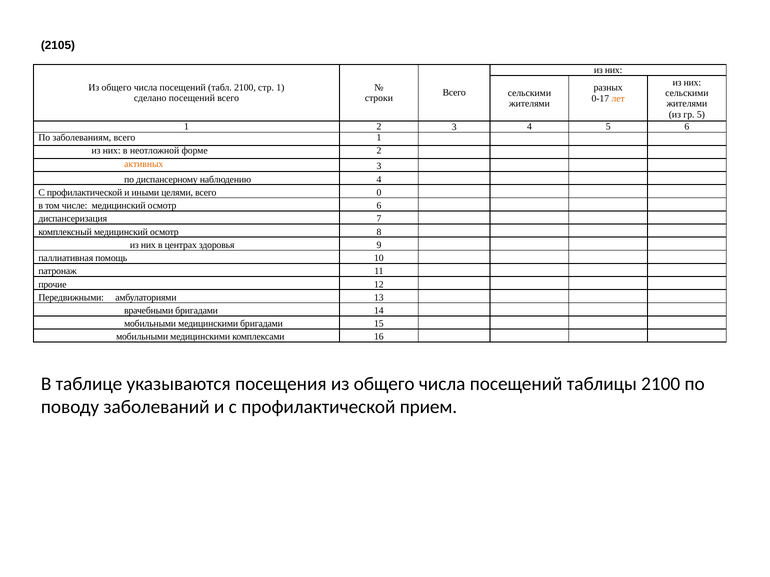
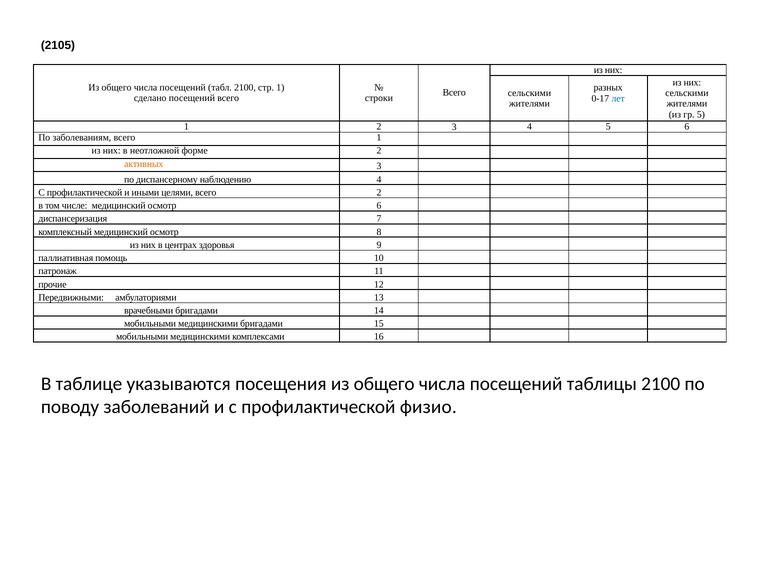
лет colour: orange -> blue
всего 0: 0 -> 2
прием: прием -> физио
